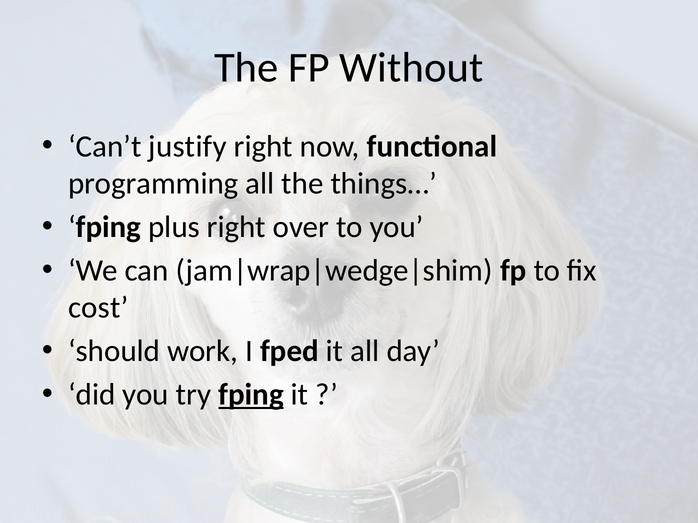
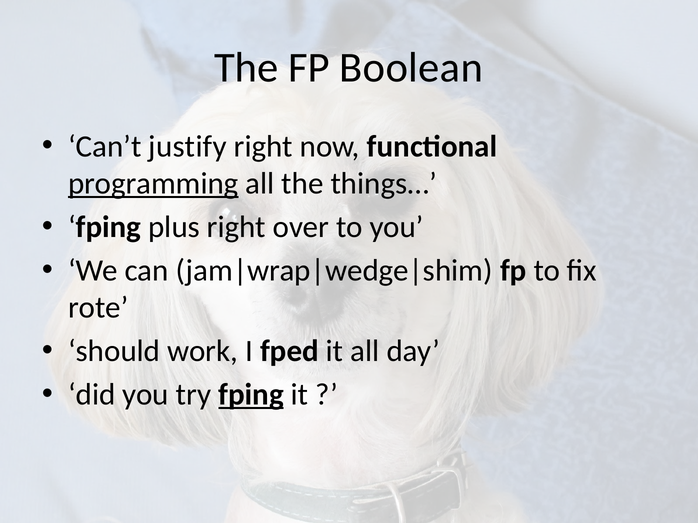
Without: Without -> Boolean
programming underline: none -> present
cost: cost -> rote
